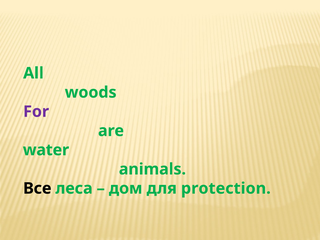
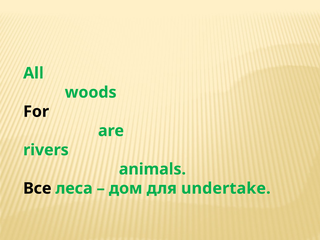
For colour: purple -> black
water: water -> rivers
protection: protection -> undertake
